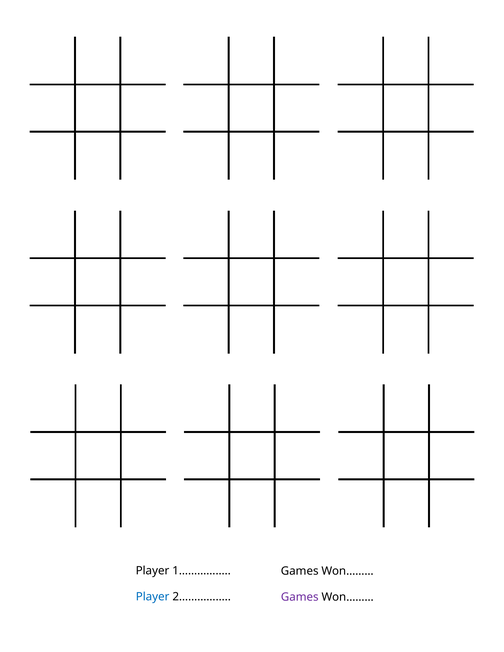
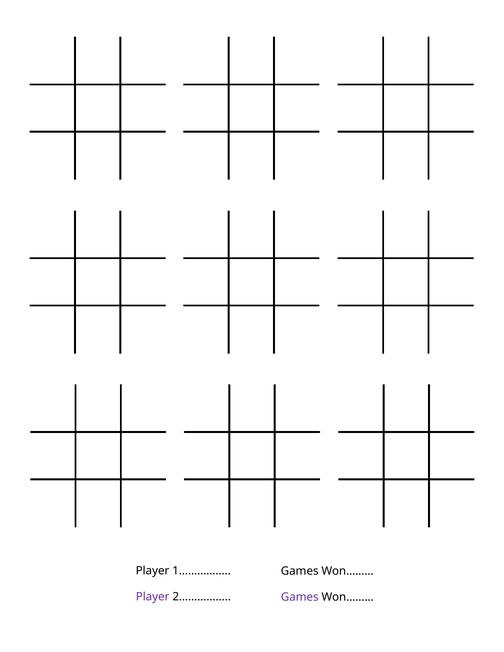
Player at (153, 597) colour: blue -> purple
